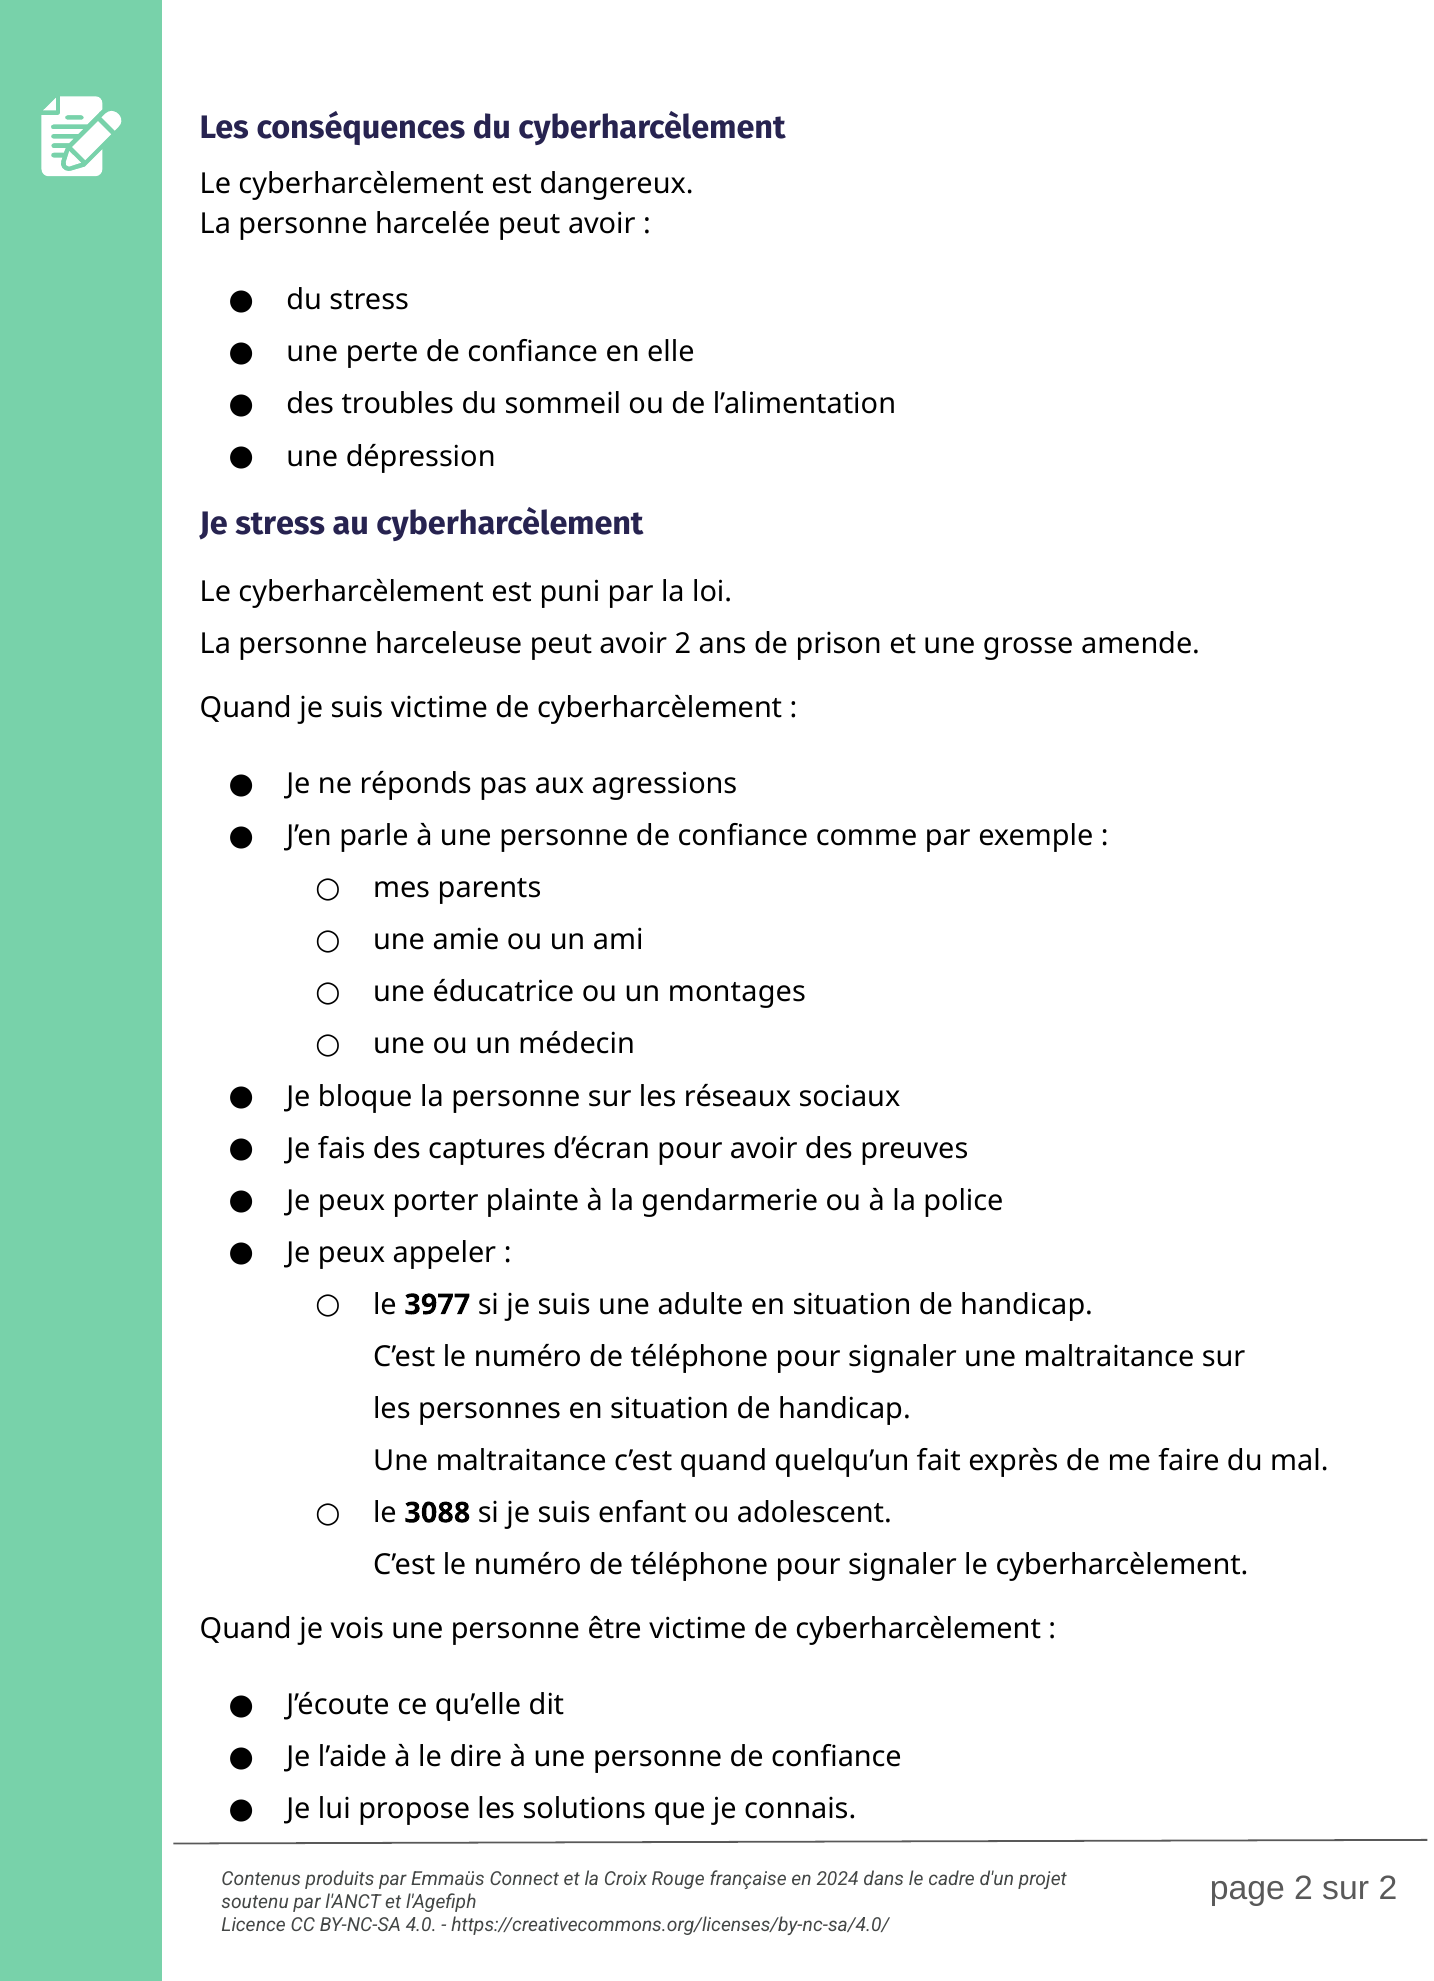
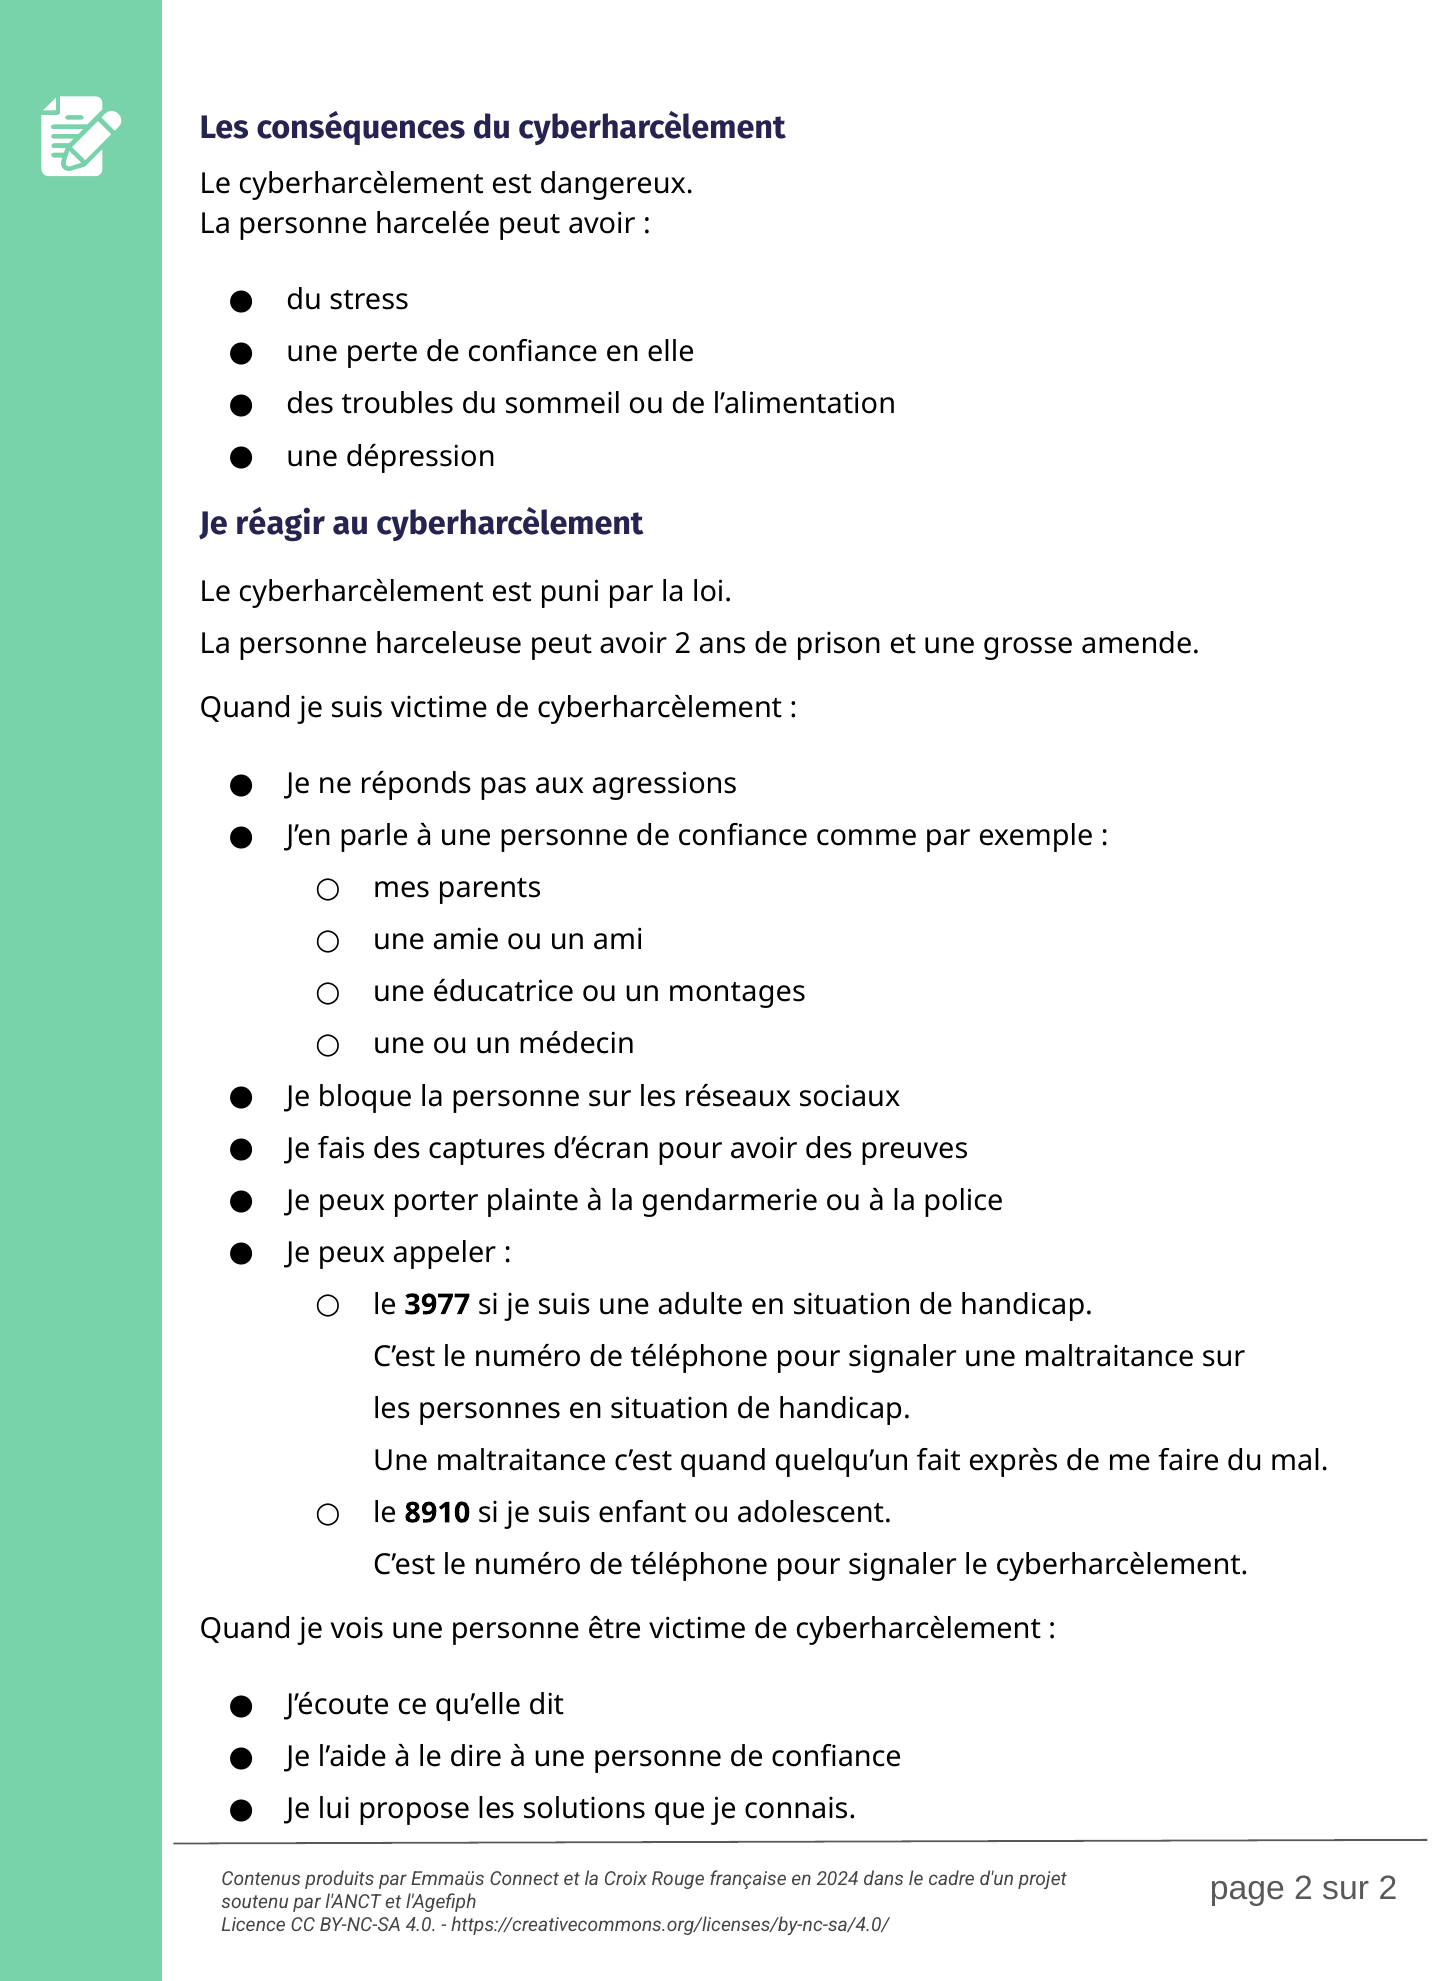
Je stress: stress -> réagir
3088: 3088 -> 8910
